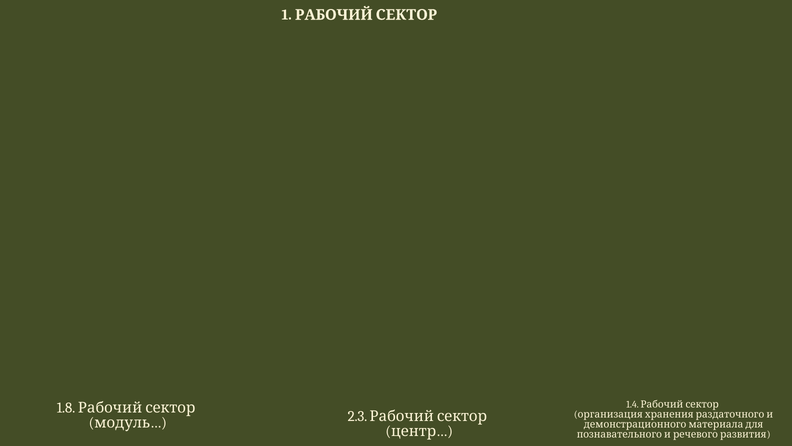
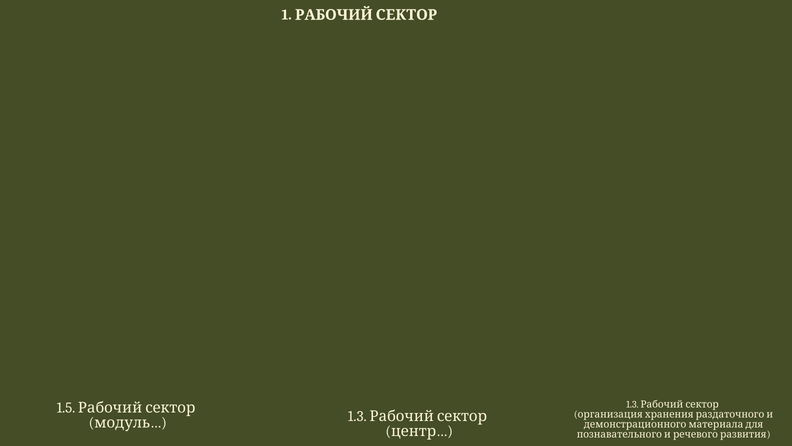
1.4 at (633, 404): 1.4 -> 1.3
1.8: 1.8 -> 1.5
2.3 at (357, 416): 2.3 -> 1.3
